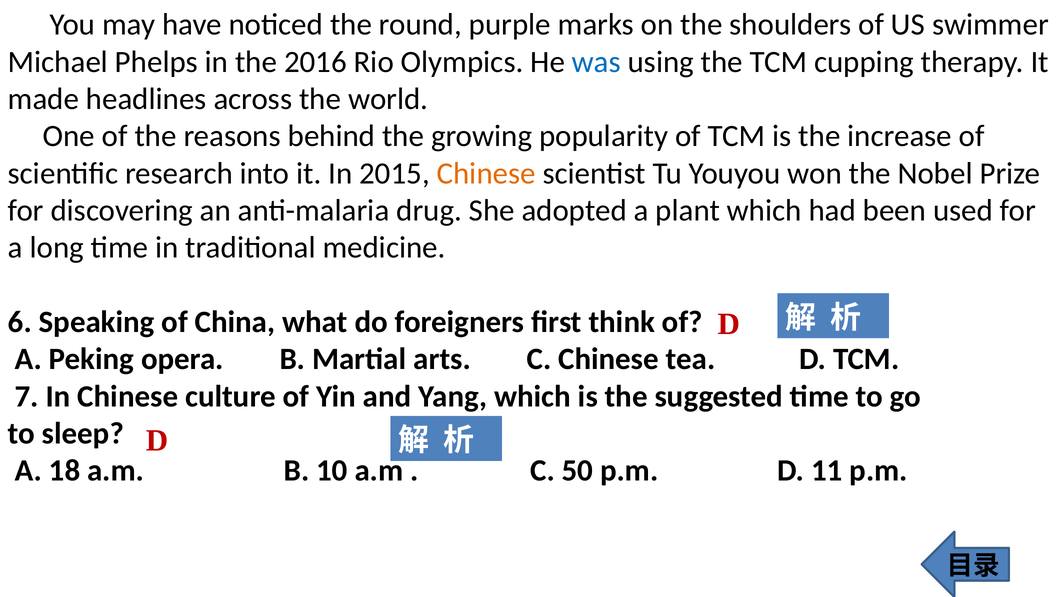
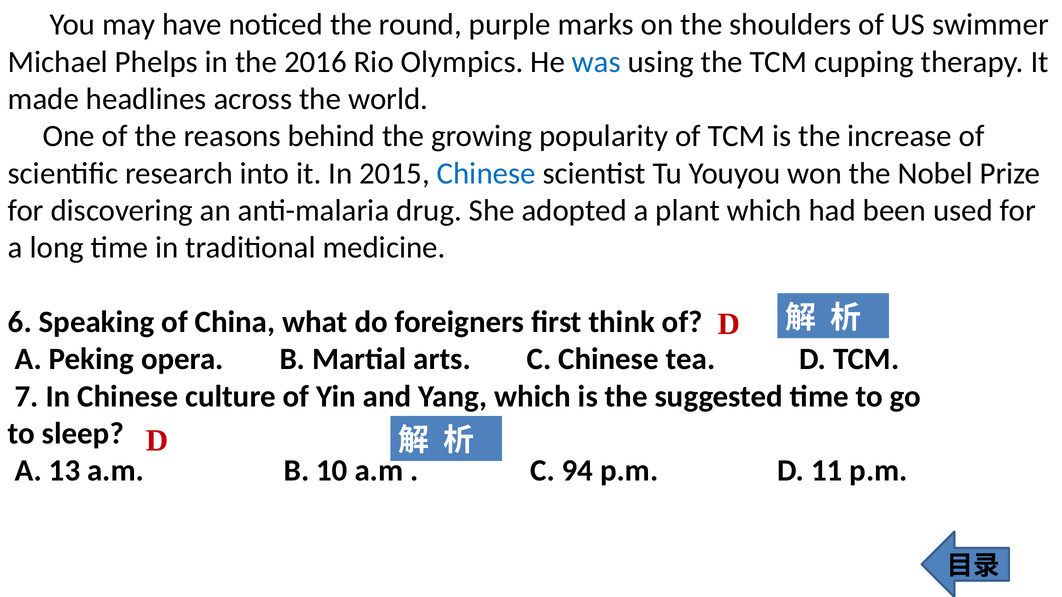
Chinese at (486, 173) colour: orange -> blue
18: 18 -> 13
50: 50 -> 94
